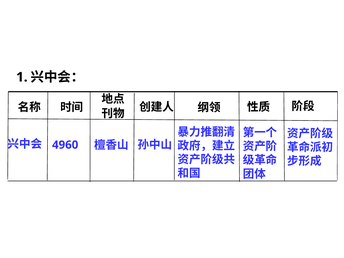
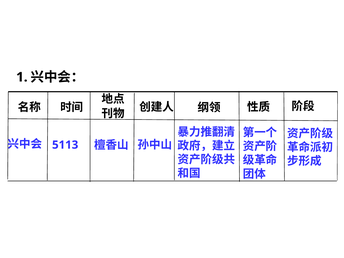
4960: 4960 -> 5113
